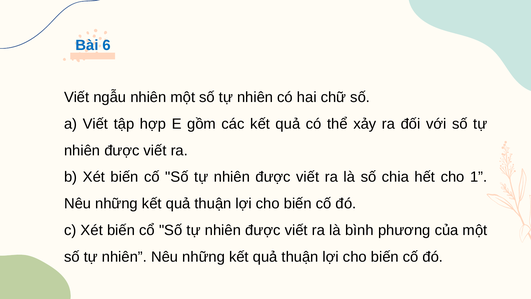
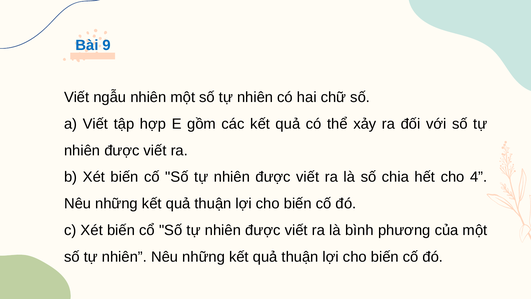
6: 6 -> 9
1: 1 -> 4
